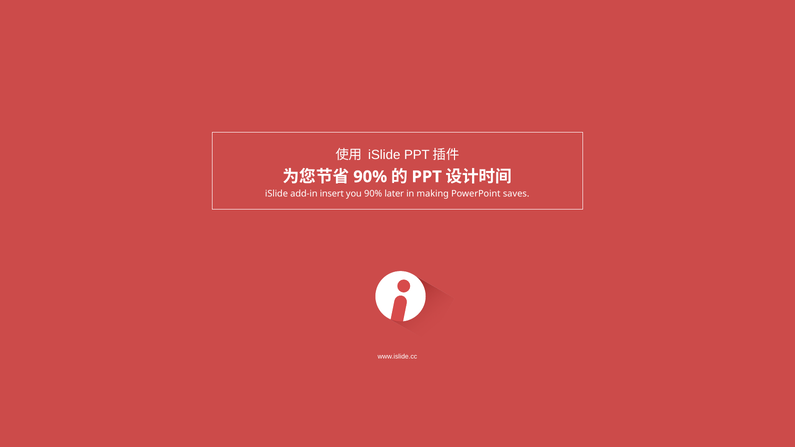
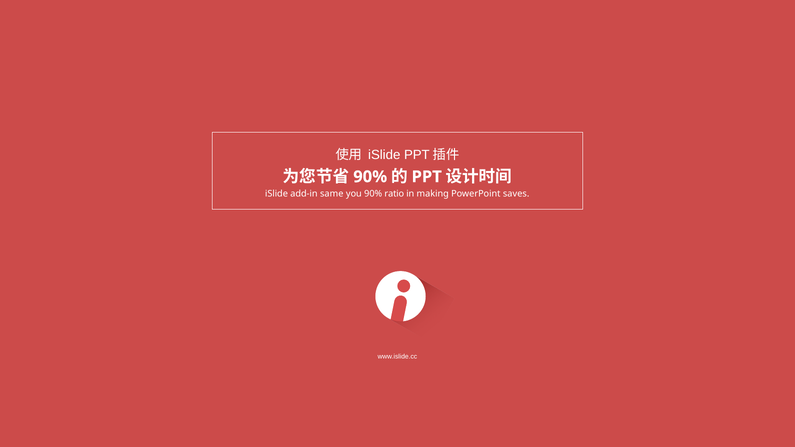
insert: insert -> same
later: later -> ratio
